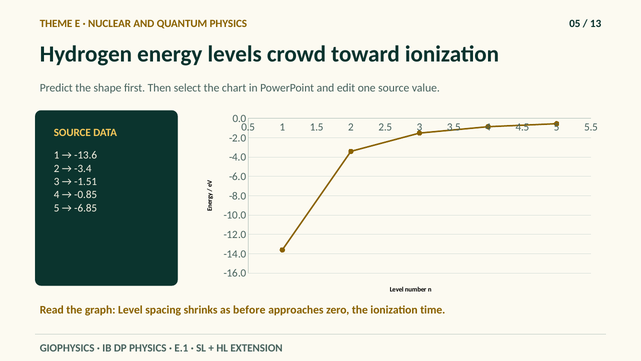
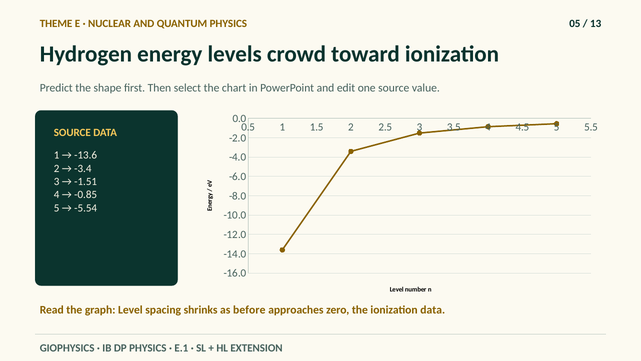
-6.85: -6.85 -> -5.54
ionization time: time -> data
